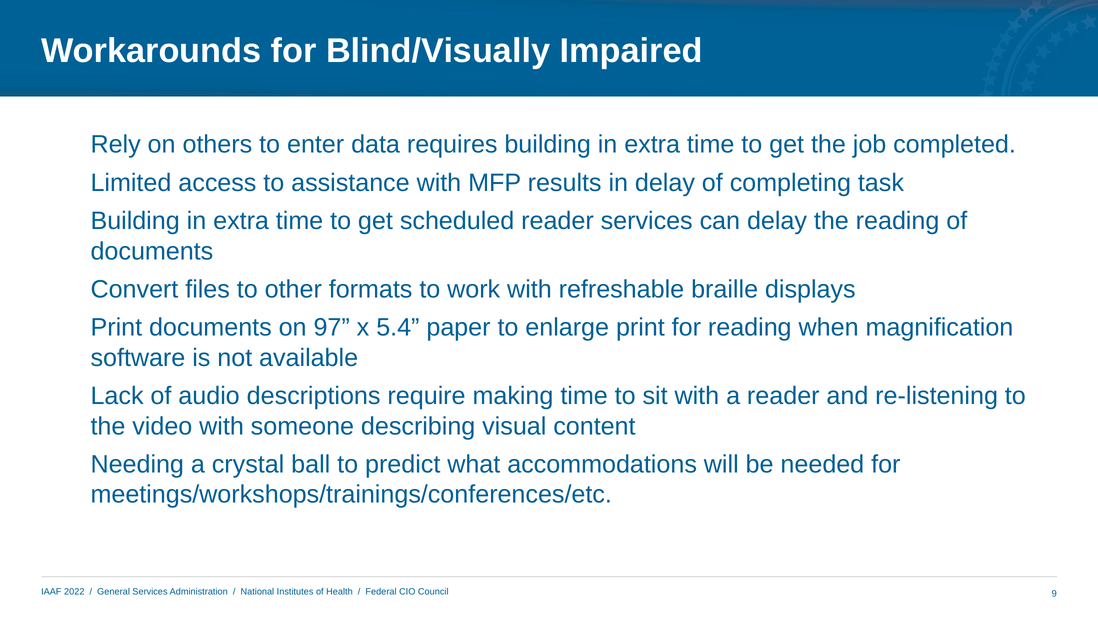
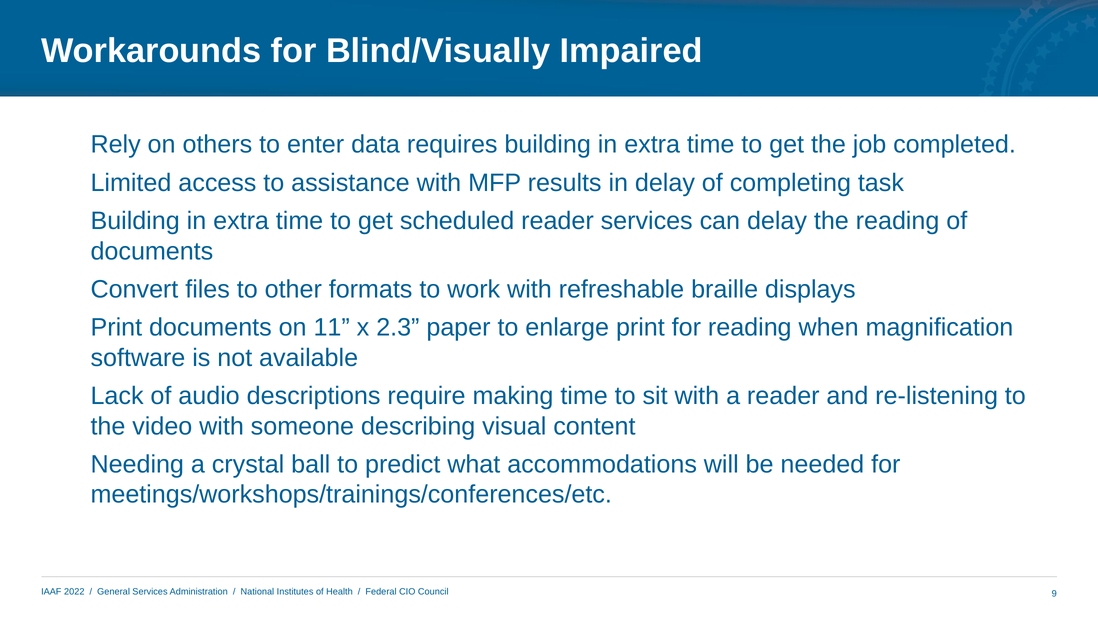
97: 97 -> 11
5.4: 5.4 -> 2.3
